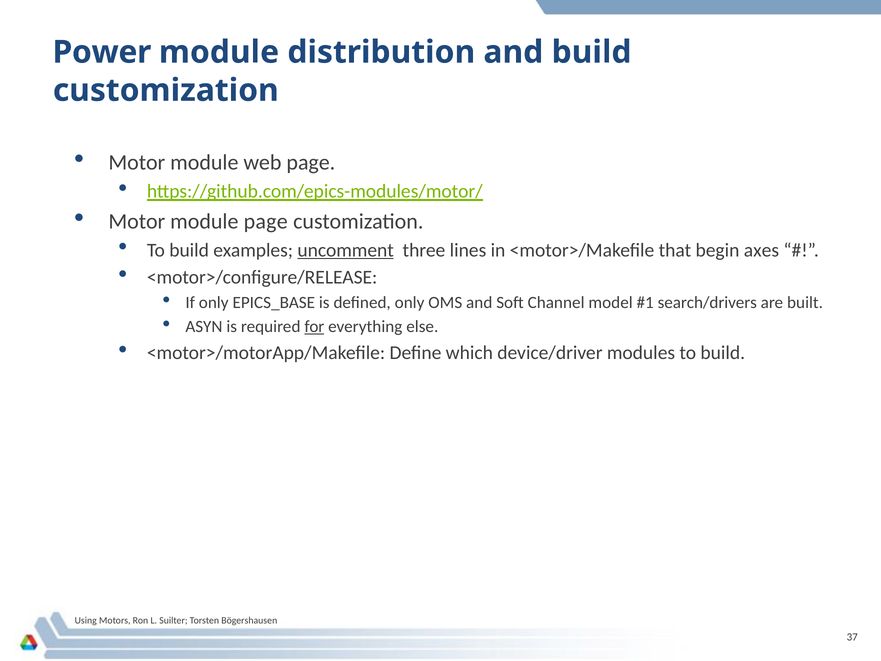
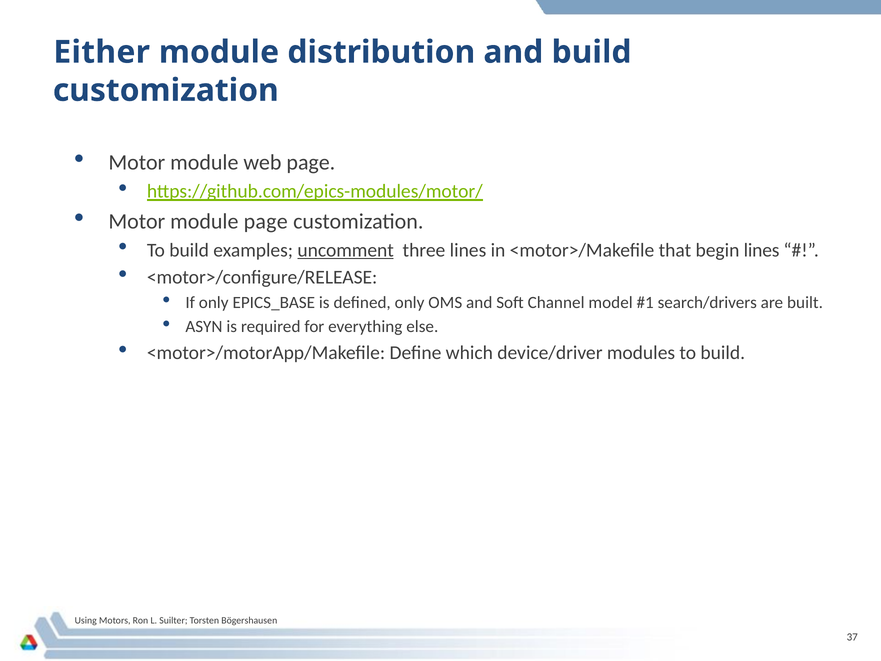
Power: Power -> Either
begin axes: axes -> lines
for underline: present -> none
